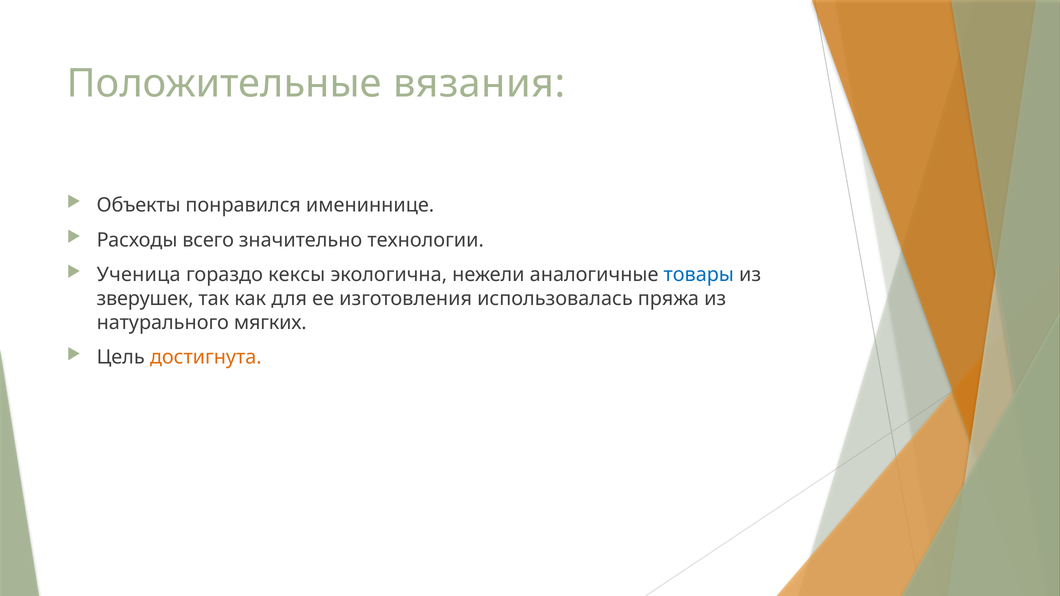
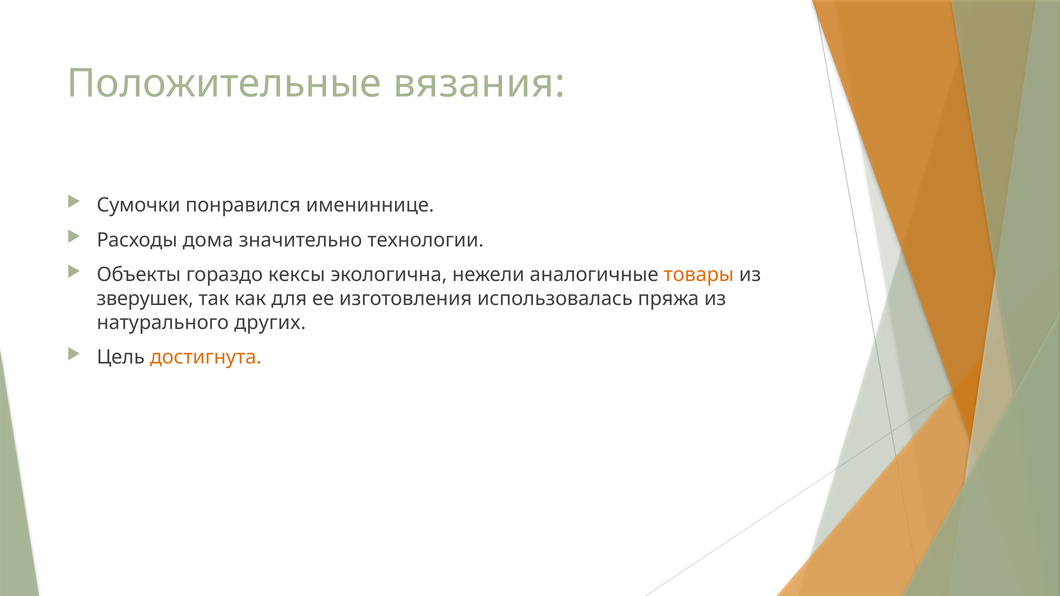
Объекты: Объекты -> Сумочки
всего: всего -> дома
Ученица: Ученица -> Объекты
товары colour: blue -> orange
мягких: мягких -> других
